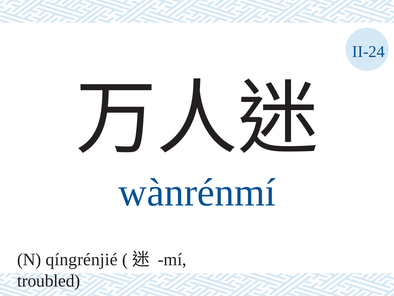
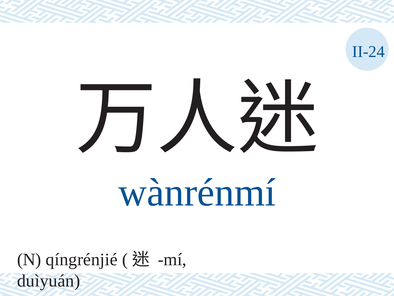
troubled: troubled -> duìyuán
